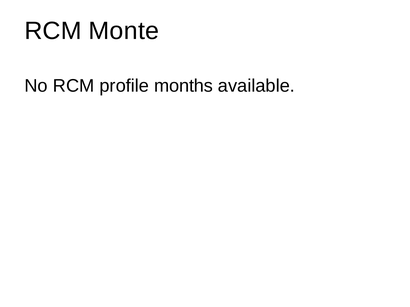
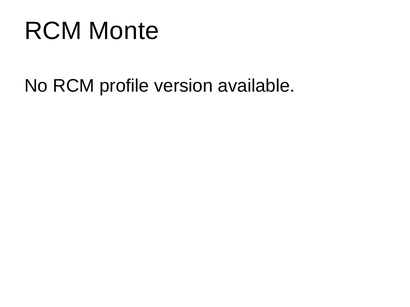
months: months -> version
